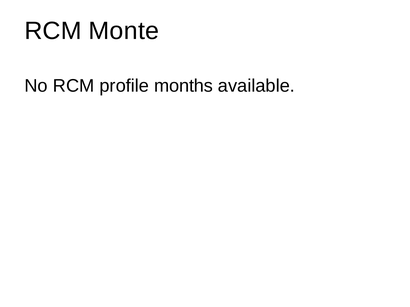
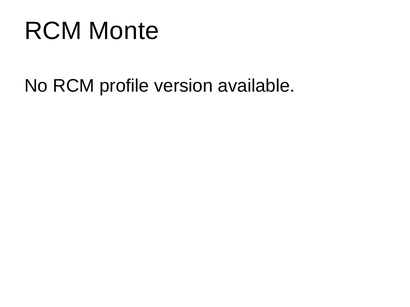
months: months -> version
